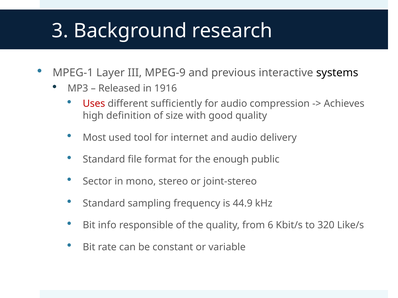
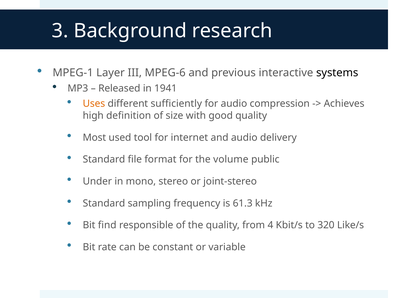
MPEG-9: MPEG-9 -> MPEG-6
1916: 1916 -> 1941
Uses colour: red -> orange
enough: enough -> volume
Sector: Sector -> Under
44.9: 44.9 -> 61.3
info: info -> find
6: 6 -> 4
